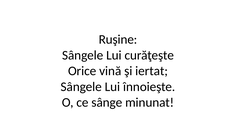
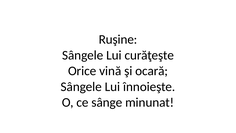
iertat: iertat -> ocară
